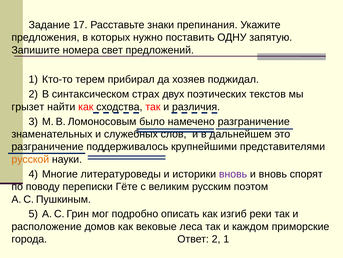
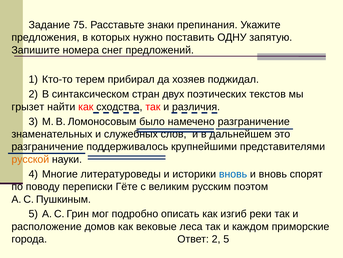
17: 17 -> 75
свет: свет -> снег
страх: страх -> стран
вновь at (233, 174) colour: purple -> blue
2 1: 1 -> 5
